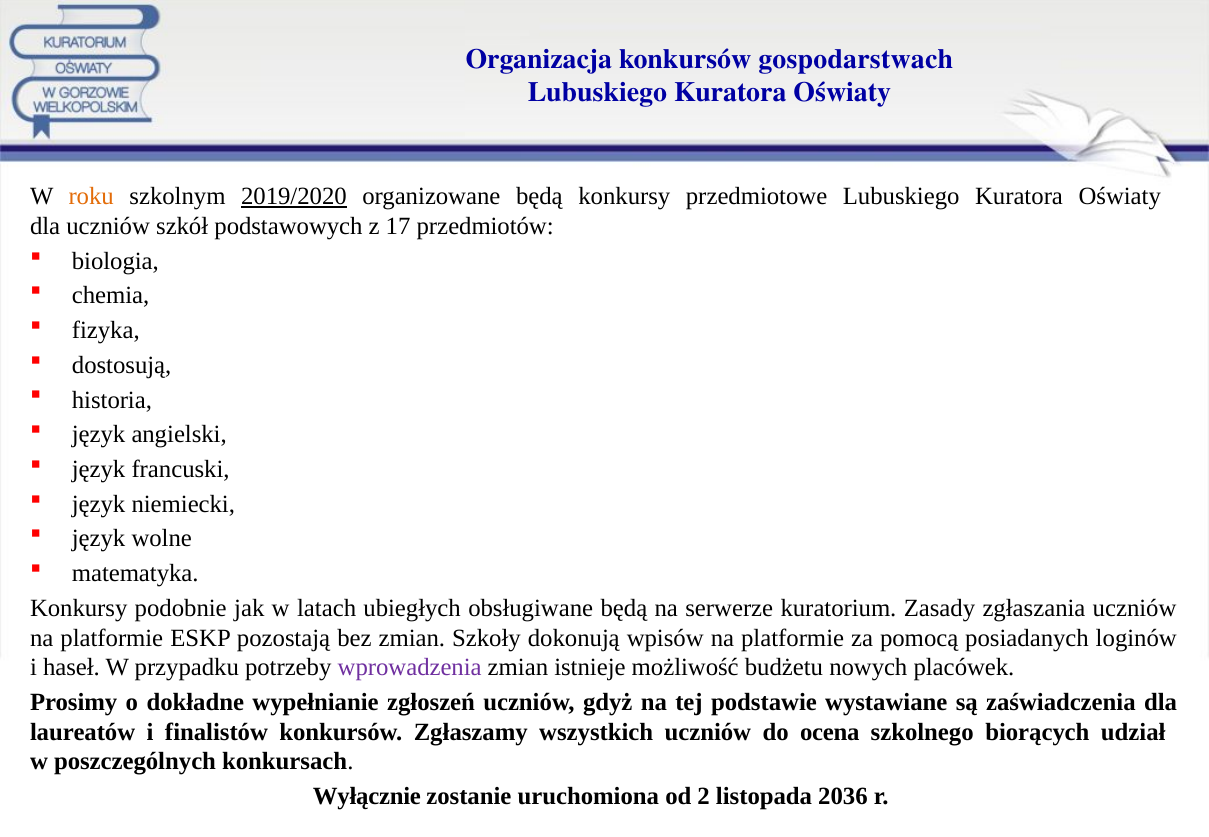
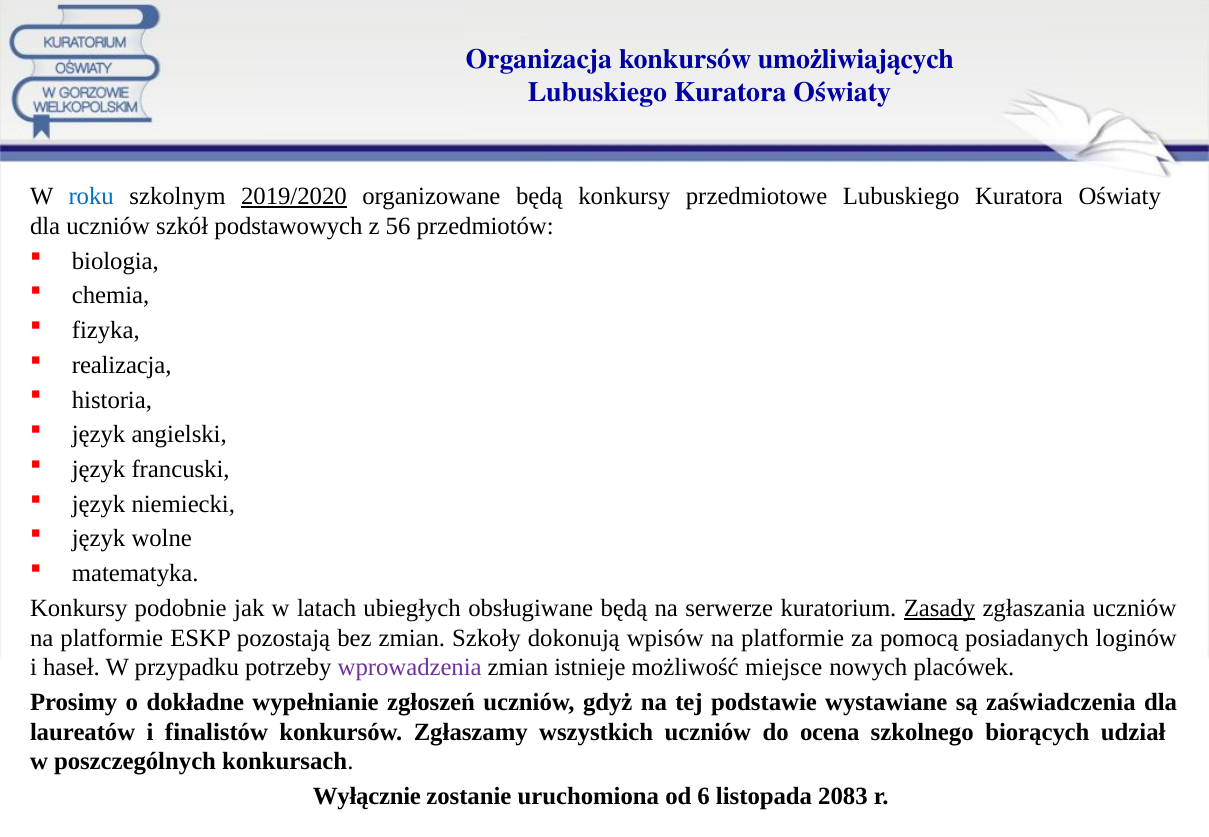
gospodarstwach: gospodarstwach -> umożliwiających
roku colour: orange -> blue
17: 17 -> 56
dostosują: dostosują -> realizacja
Zasady underline: none -> present
budżetu: budżetu -> miejsce
2: 2 -> 6
2036: 2036 -> 2083
